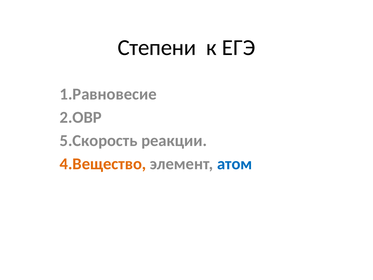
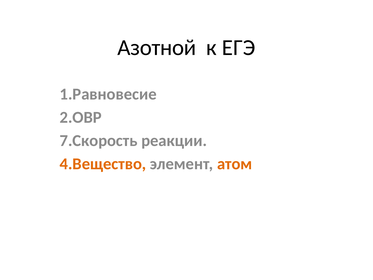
Степени: Степени -> Азотной
5.Скорость: 5.Скорость -> 7.Скорость
атом colour: blue -> orange
